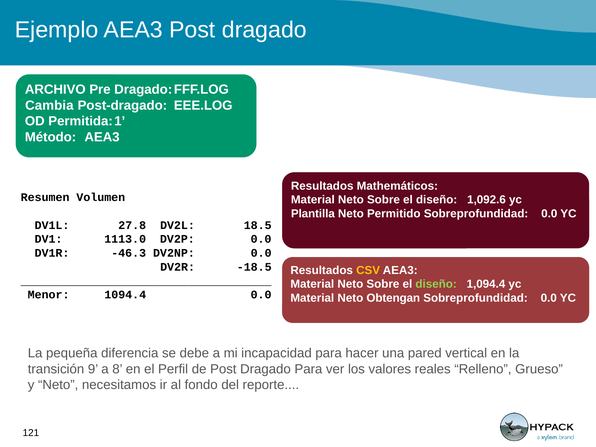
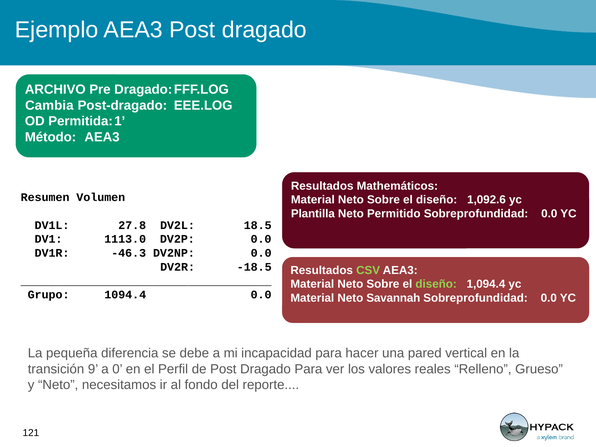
CSV colour: yellow -> light green
Menor: Menor -> Grupo
Obtengan: Obtengan -> Savannah
8: 8 -> 0
